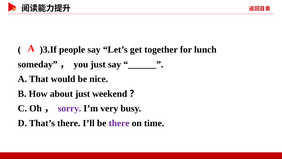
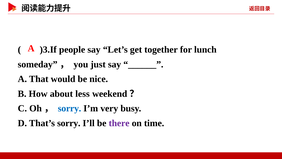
about just: just -> less
sorry at (70, 108) colour: purple -> blue
That’s there: there -> sorry
